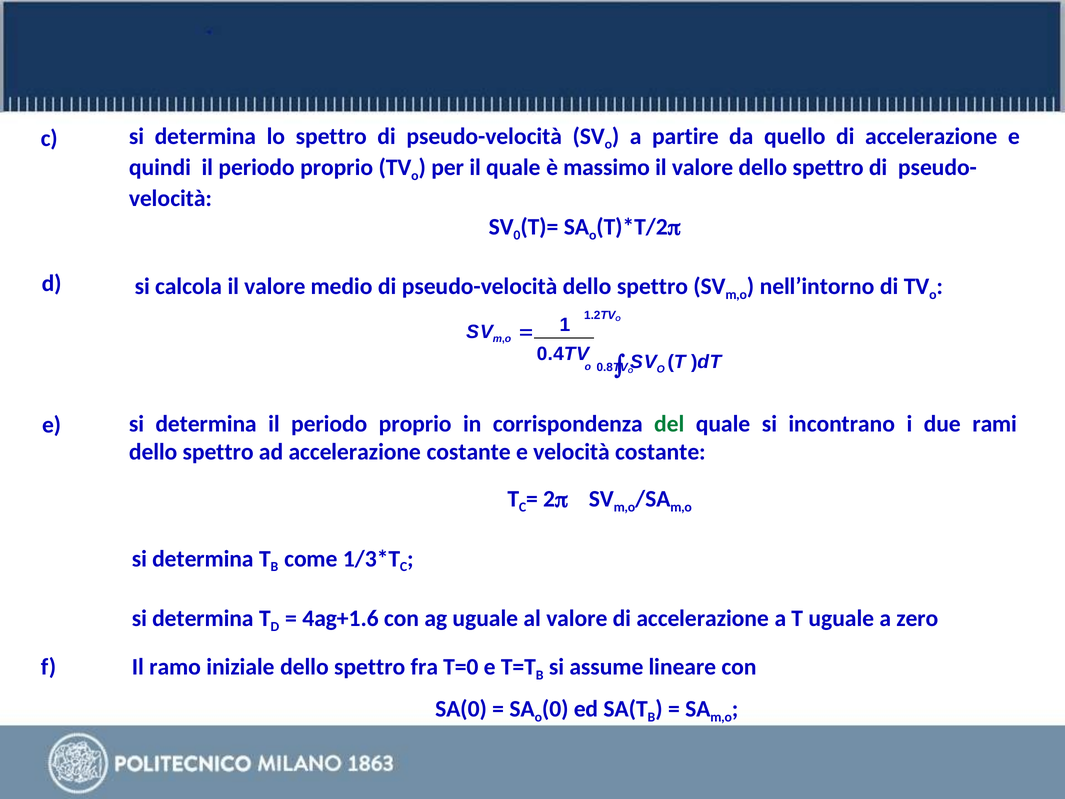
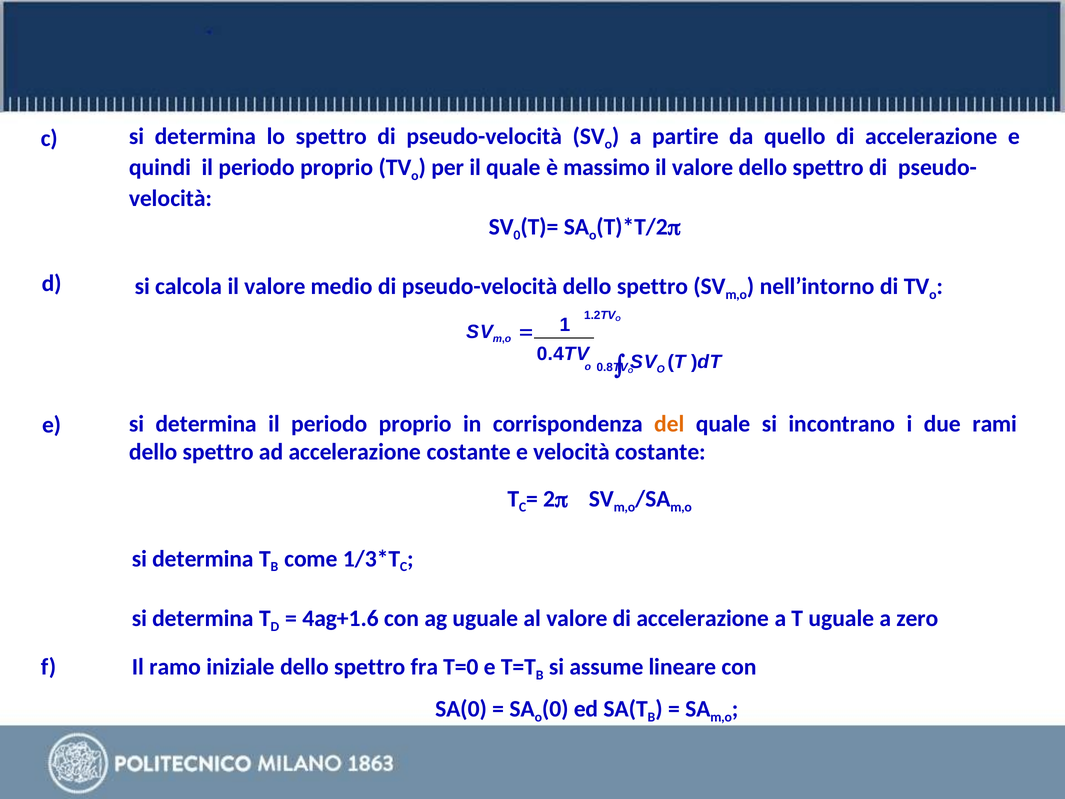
del colour: green -> orange
